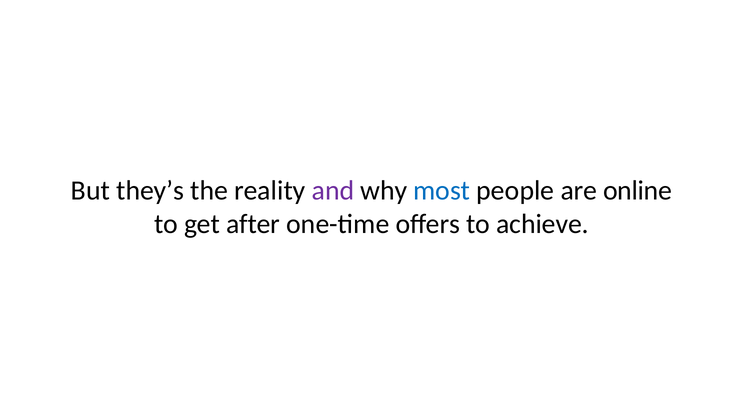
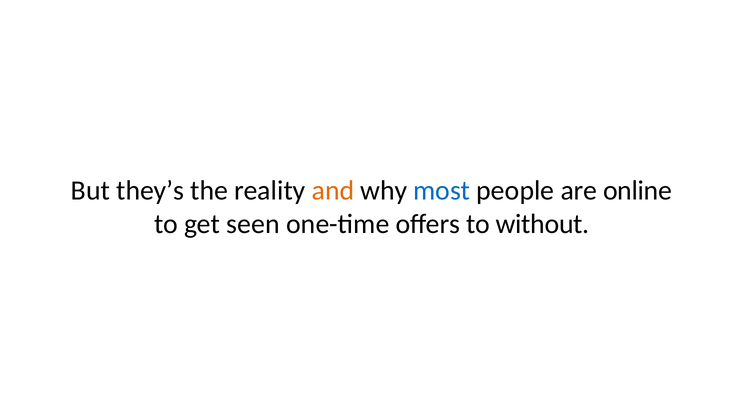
and colour: purple -> orange
after: after -> seen
achieve: achieve -> without
